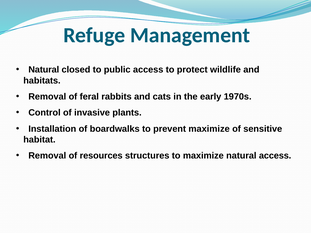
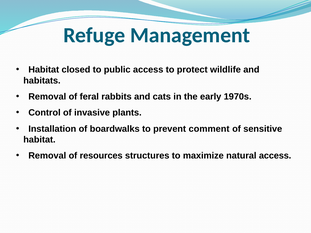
Natural at (44, 70): Natural -> Habitat
prevent maximize: maximize -> comment
